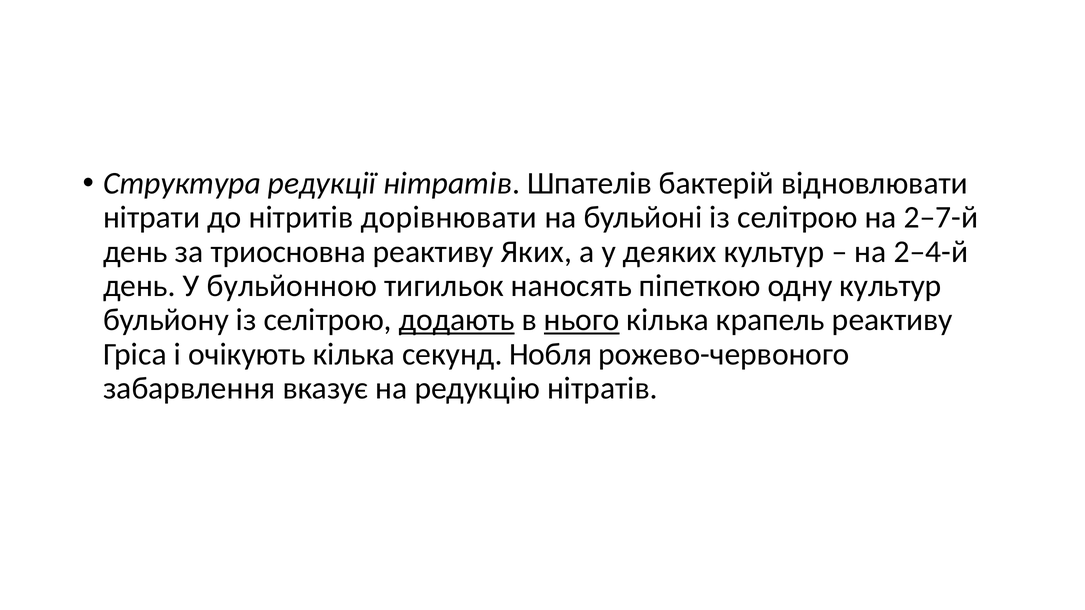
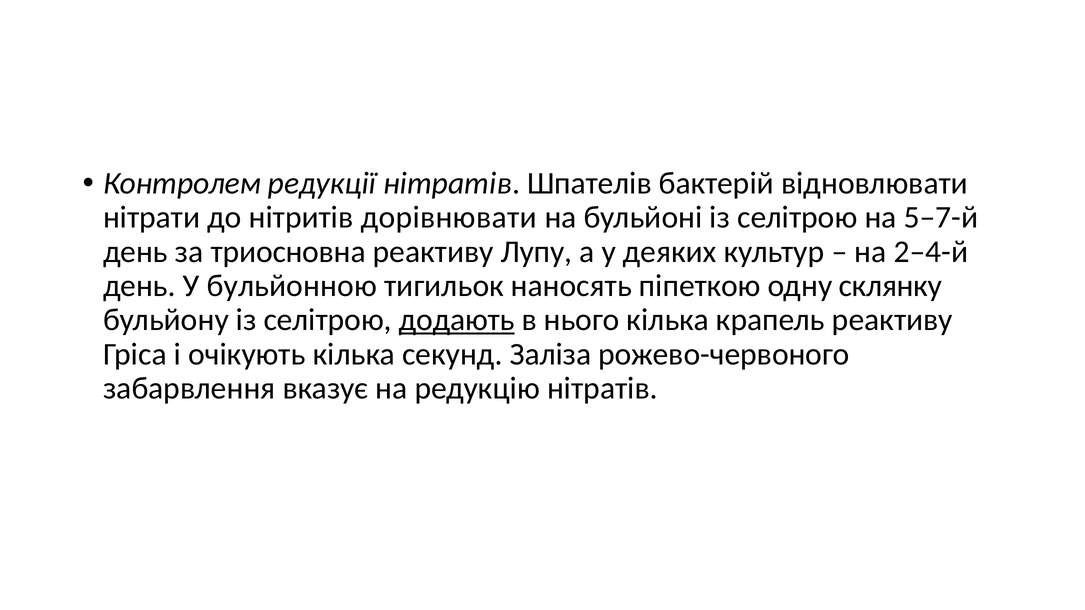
Структура: Структура -> Контролем
2–7-й: 2–7-й -> 5–7-й
Яких: Яких -> Лупу
одну культур: культур -> склянку
нього underline: present -> none
Нобля: Нобля -> Заліза
